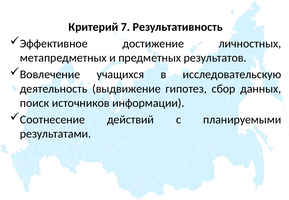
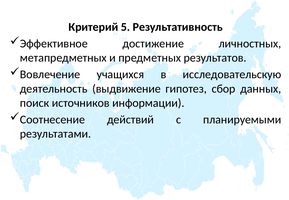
7: 7 -> 5
